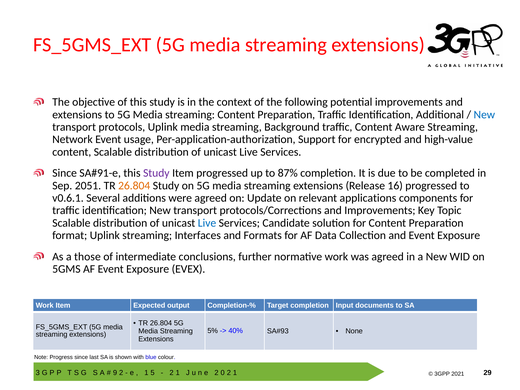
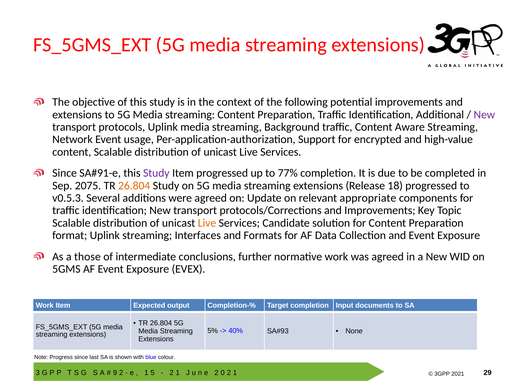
New at (484, 115) colour: blue -> purple
87%: 87% -> 77%
2051: 2051 -> 2075
16: 16 -> 18
v0.6.1: v0.6.1 -> v0.5.3
applications: applications -> appropriate
Live at (207, 223) colour: blue -> orange
